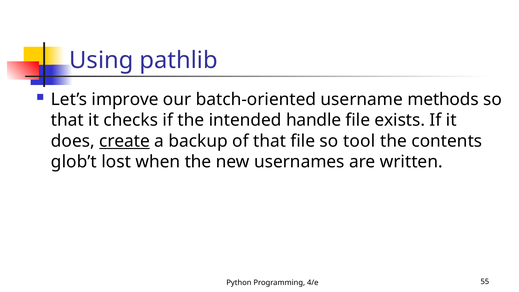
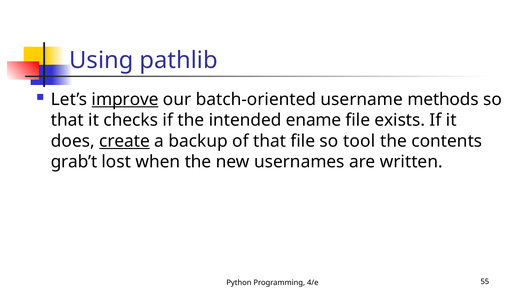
improve underline: none -> present
handle: handle -> ename
glob’t: glob’t -> grab’t
